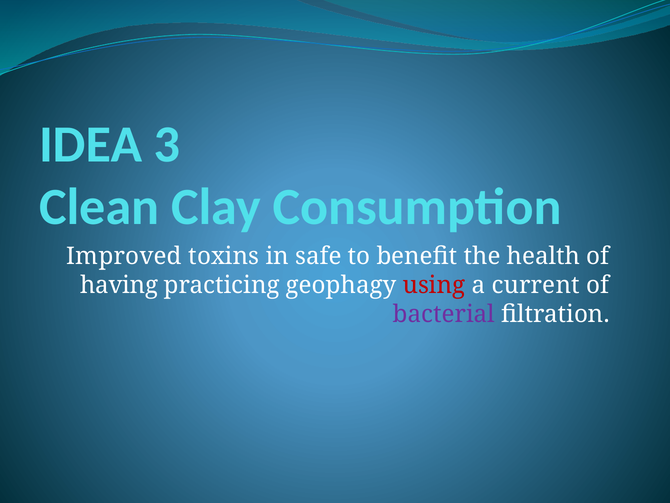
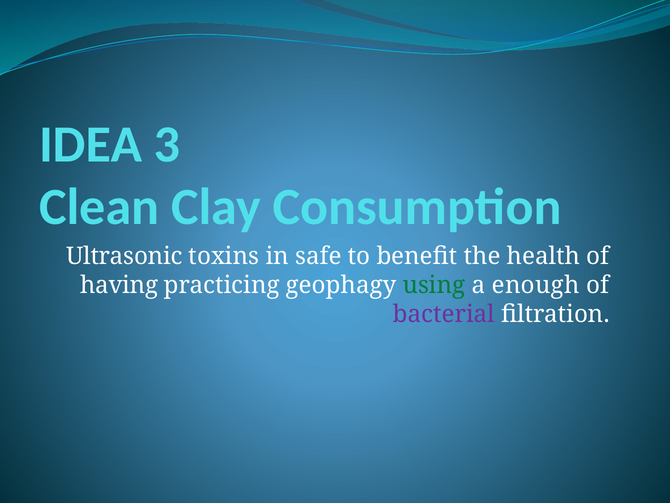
Improved: Improved -> Ultrasonic
using colour: red -> green
current: current -> enough
